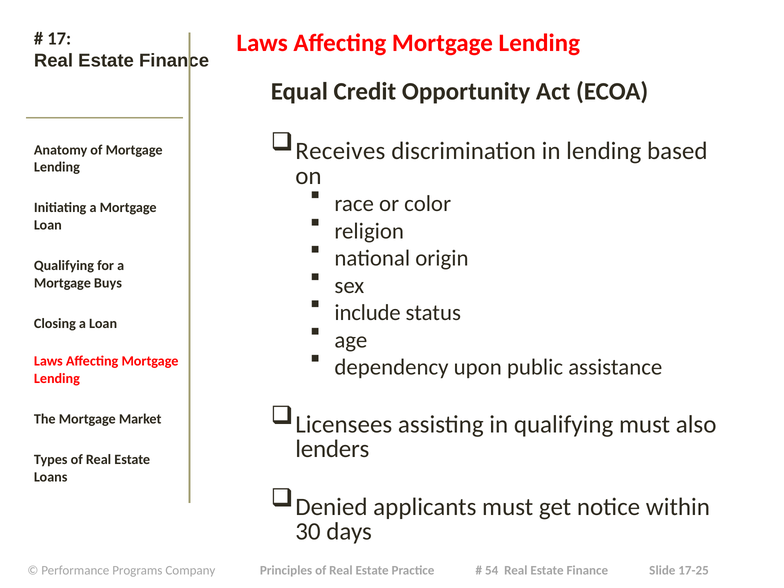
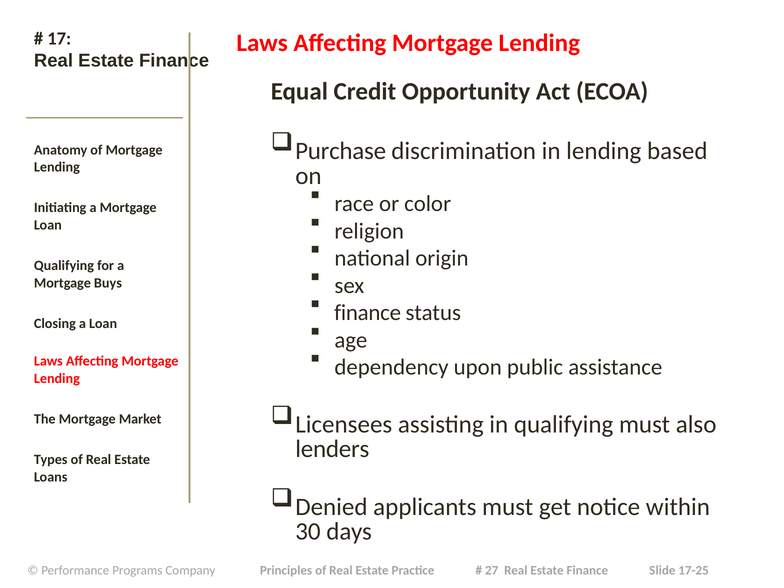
Receives: Receives -> Purchase
include at (368, 313): include -> finance
54: 54 -> 27
